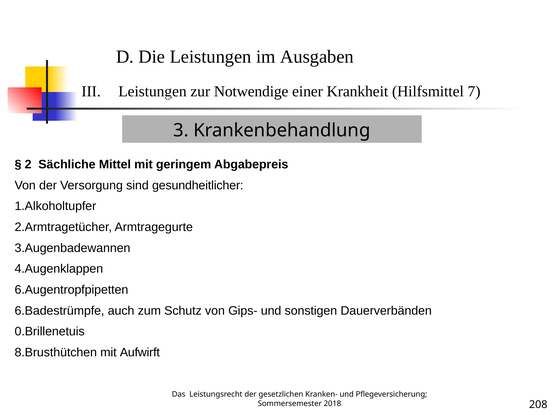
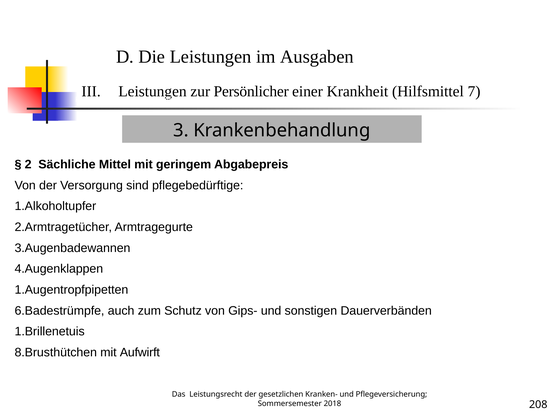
Notwendige: Notwendige -> Persönlicher
gesundheitlicher: gesundheitlicher -> pflegebedürftige
6.Augentropfpipetten: 6.Augentropfpipetten -> 1.Augentropfpipetten
0.Brillenetuis: 0.Brillenetuis -> 1.Brillenetuis
